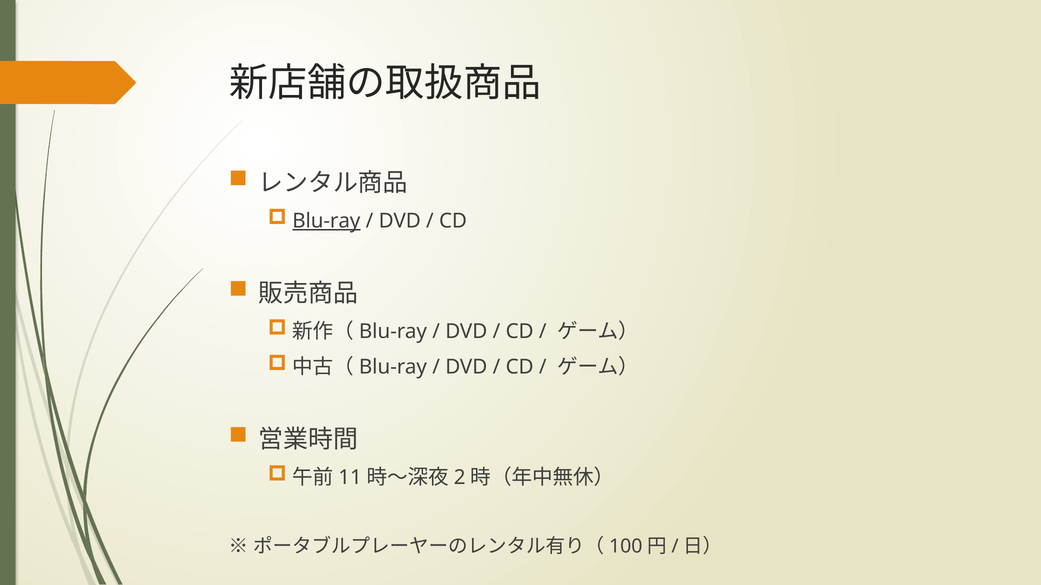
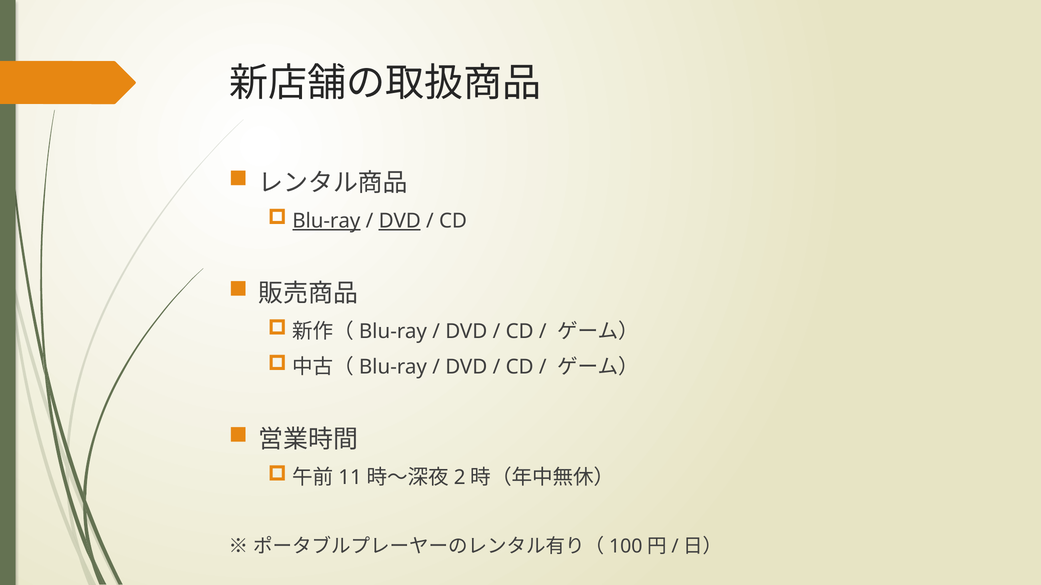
DVD at (400, 221) underline: none -> present
